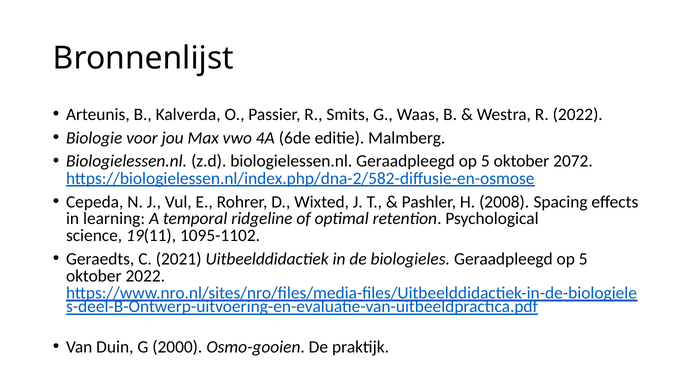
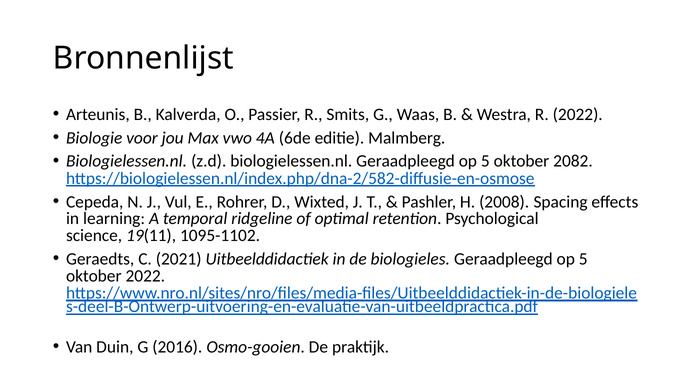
2072: 2072 -> 2082
2000: 2000 -> 2016
